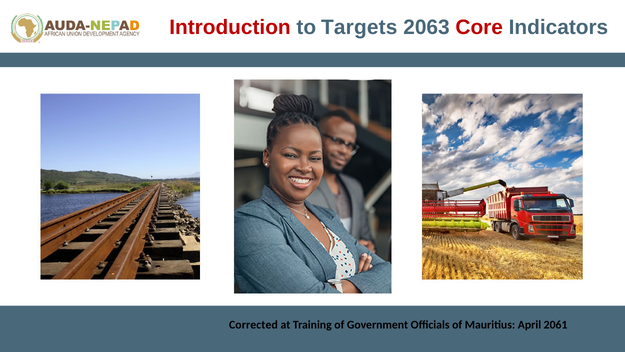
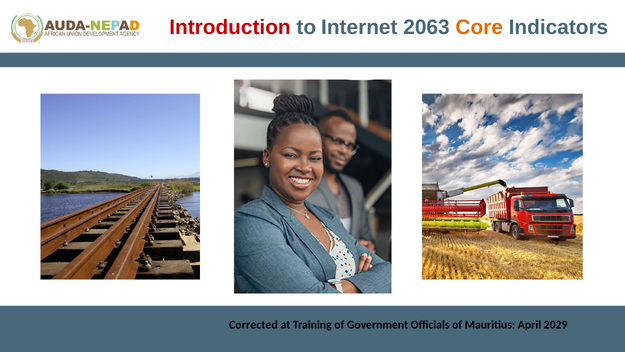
Targets: Targets -> Internet
Core colour: red -> orange
2061: 2061 -> 2029
